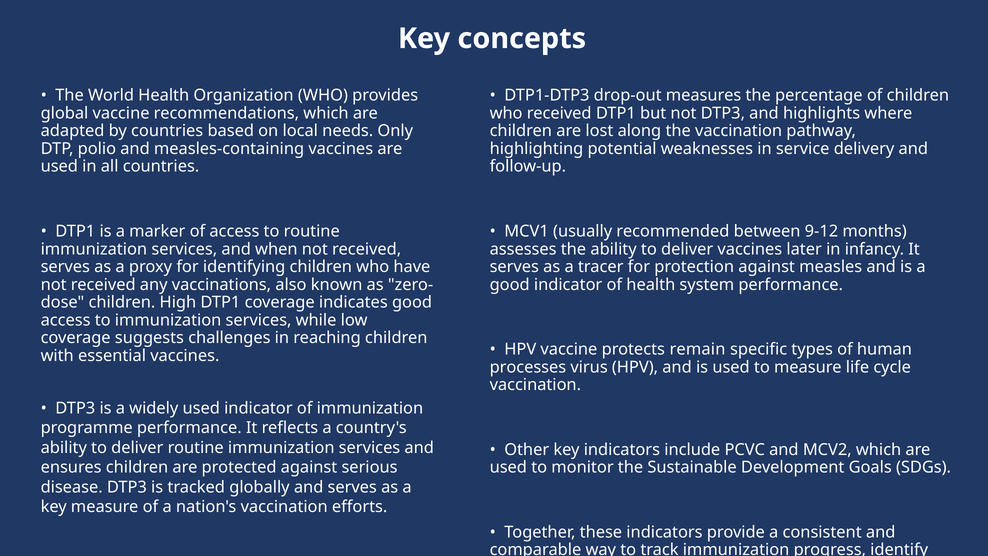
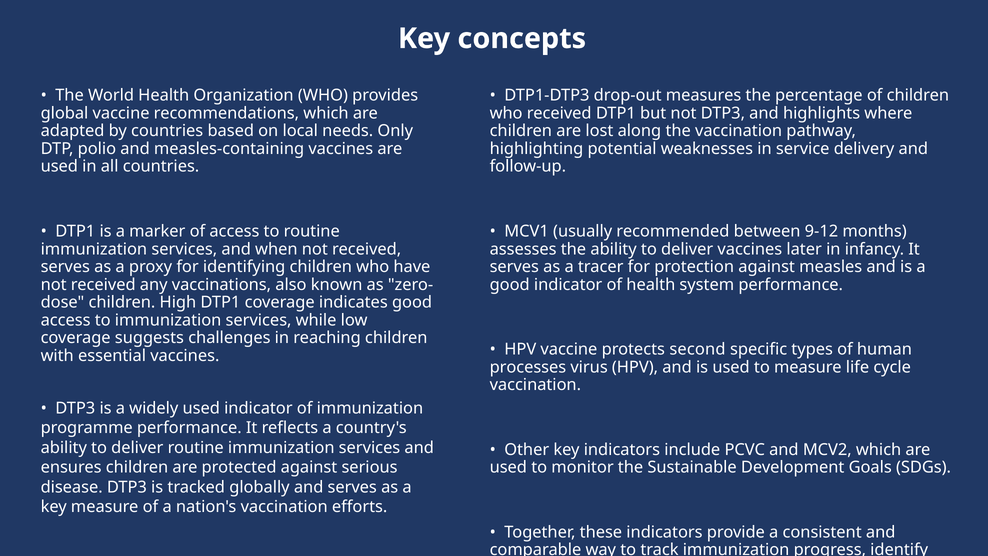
remain: remain -> second
